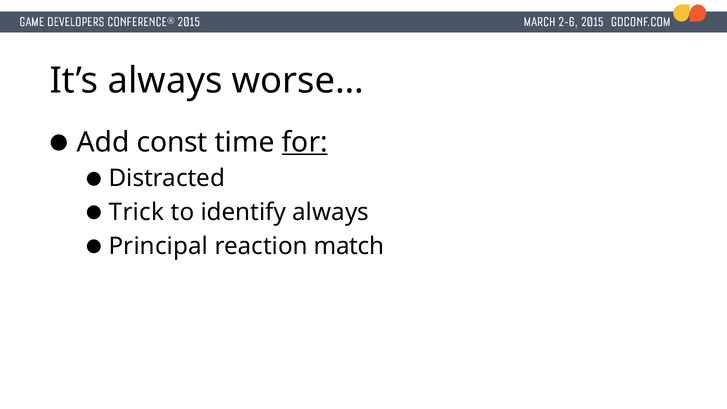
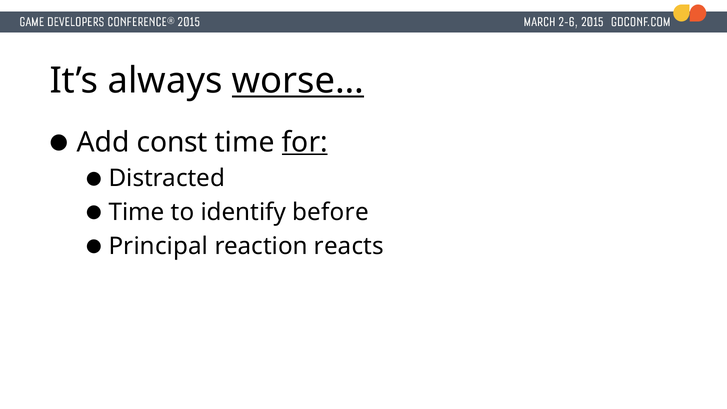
worse… underline: none -> present
Trick at (137, 212): Trick -> Time
identify always: always -> before
match: match -> reacts
